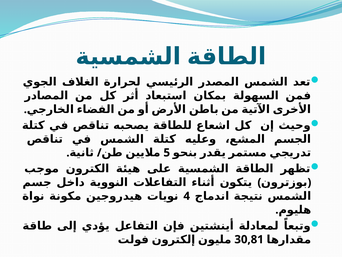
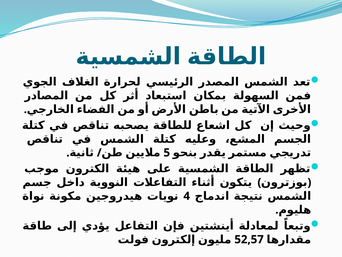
30,81: 30,81 -> 52,57
